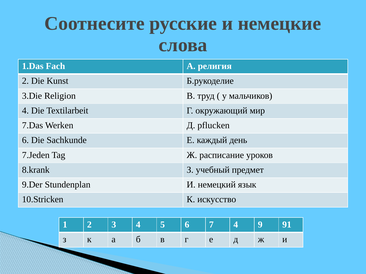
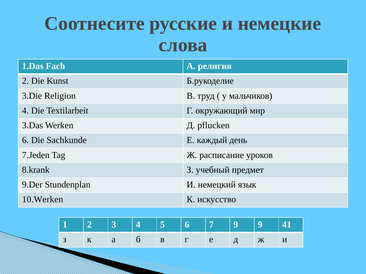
7.Das: 7.Das -> 3.Das
10.Stricken: 10.Stricken -> 10.Werken
7 4: 4 -> 9
91: 91 -> 41
